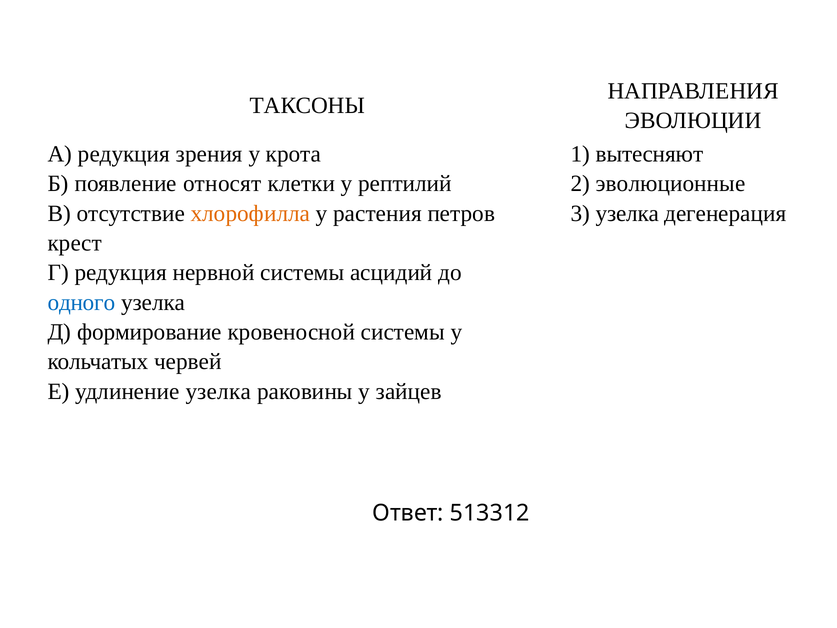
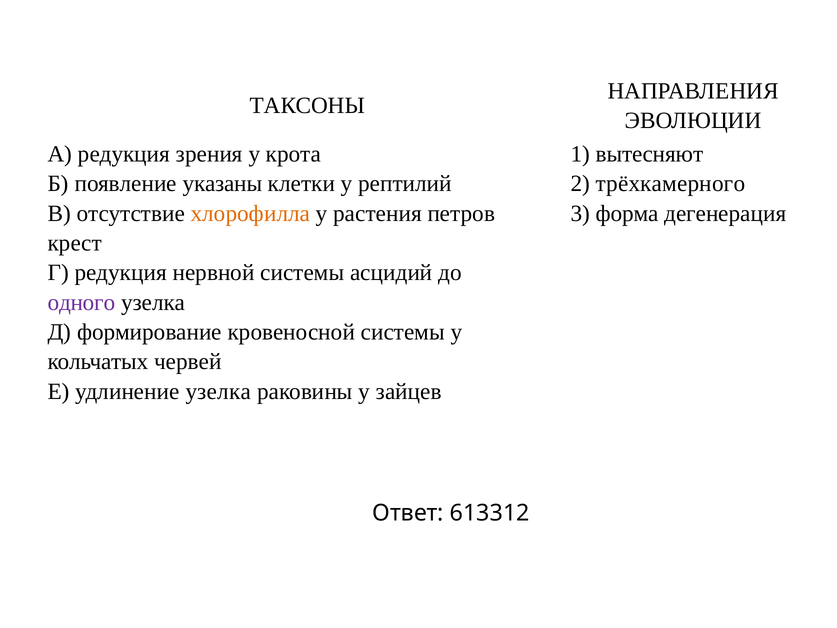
относят: относят -> указаны
эволюционные: эволюционные -> трёхкамерного
3 узелка: узелка -> форма
одного colour: blue -> purple
513312: 513312 -> 613312
